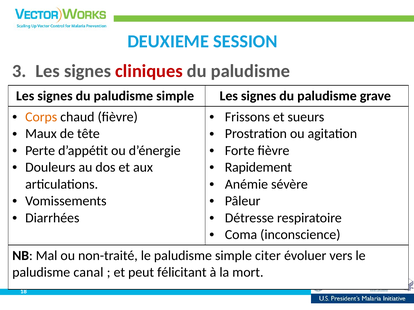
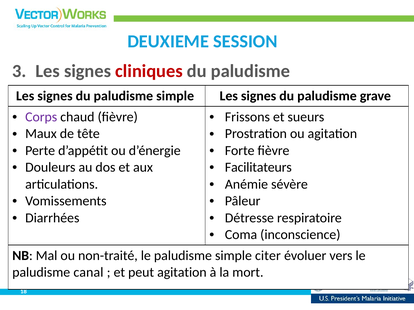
Corps colour: orange -> purple
Rapidement: Rapidement -> Facilitateurs
peut félicitant: félicitant -> agitation
